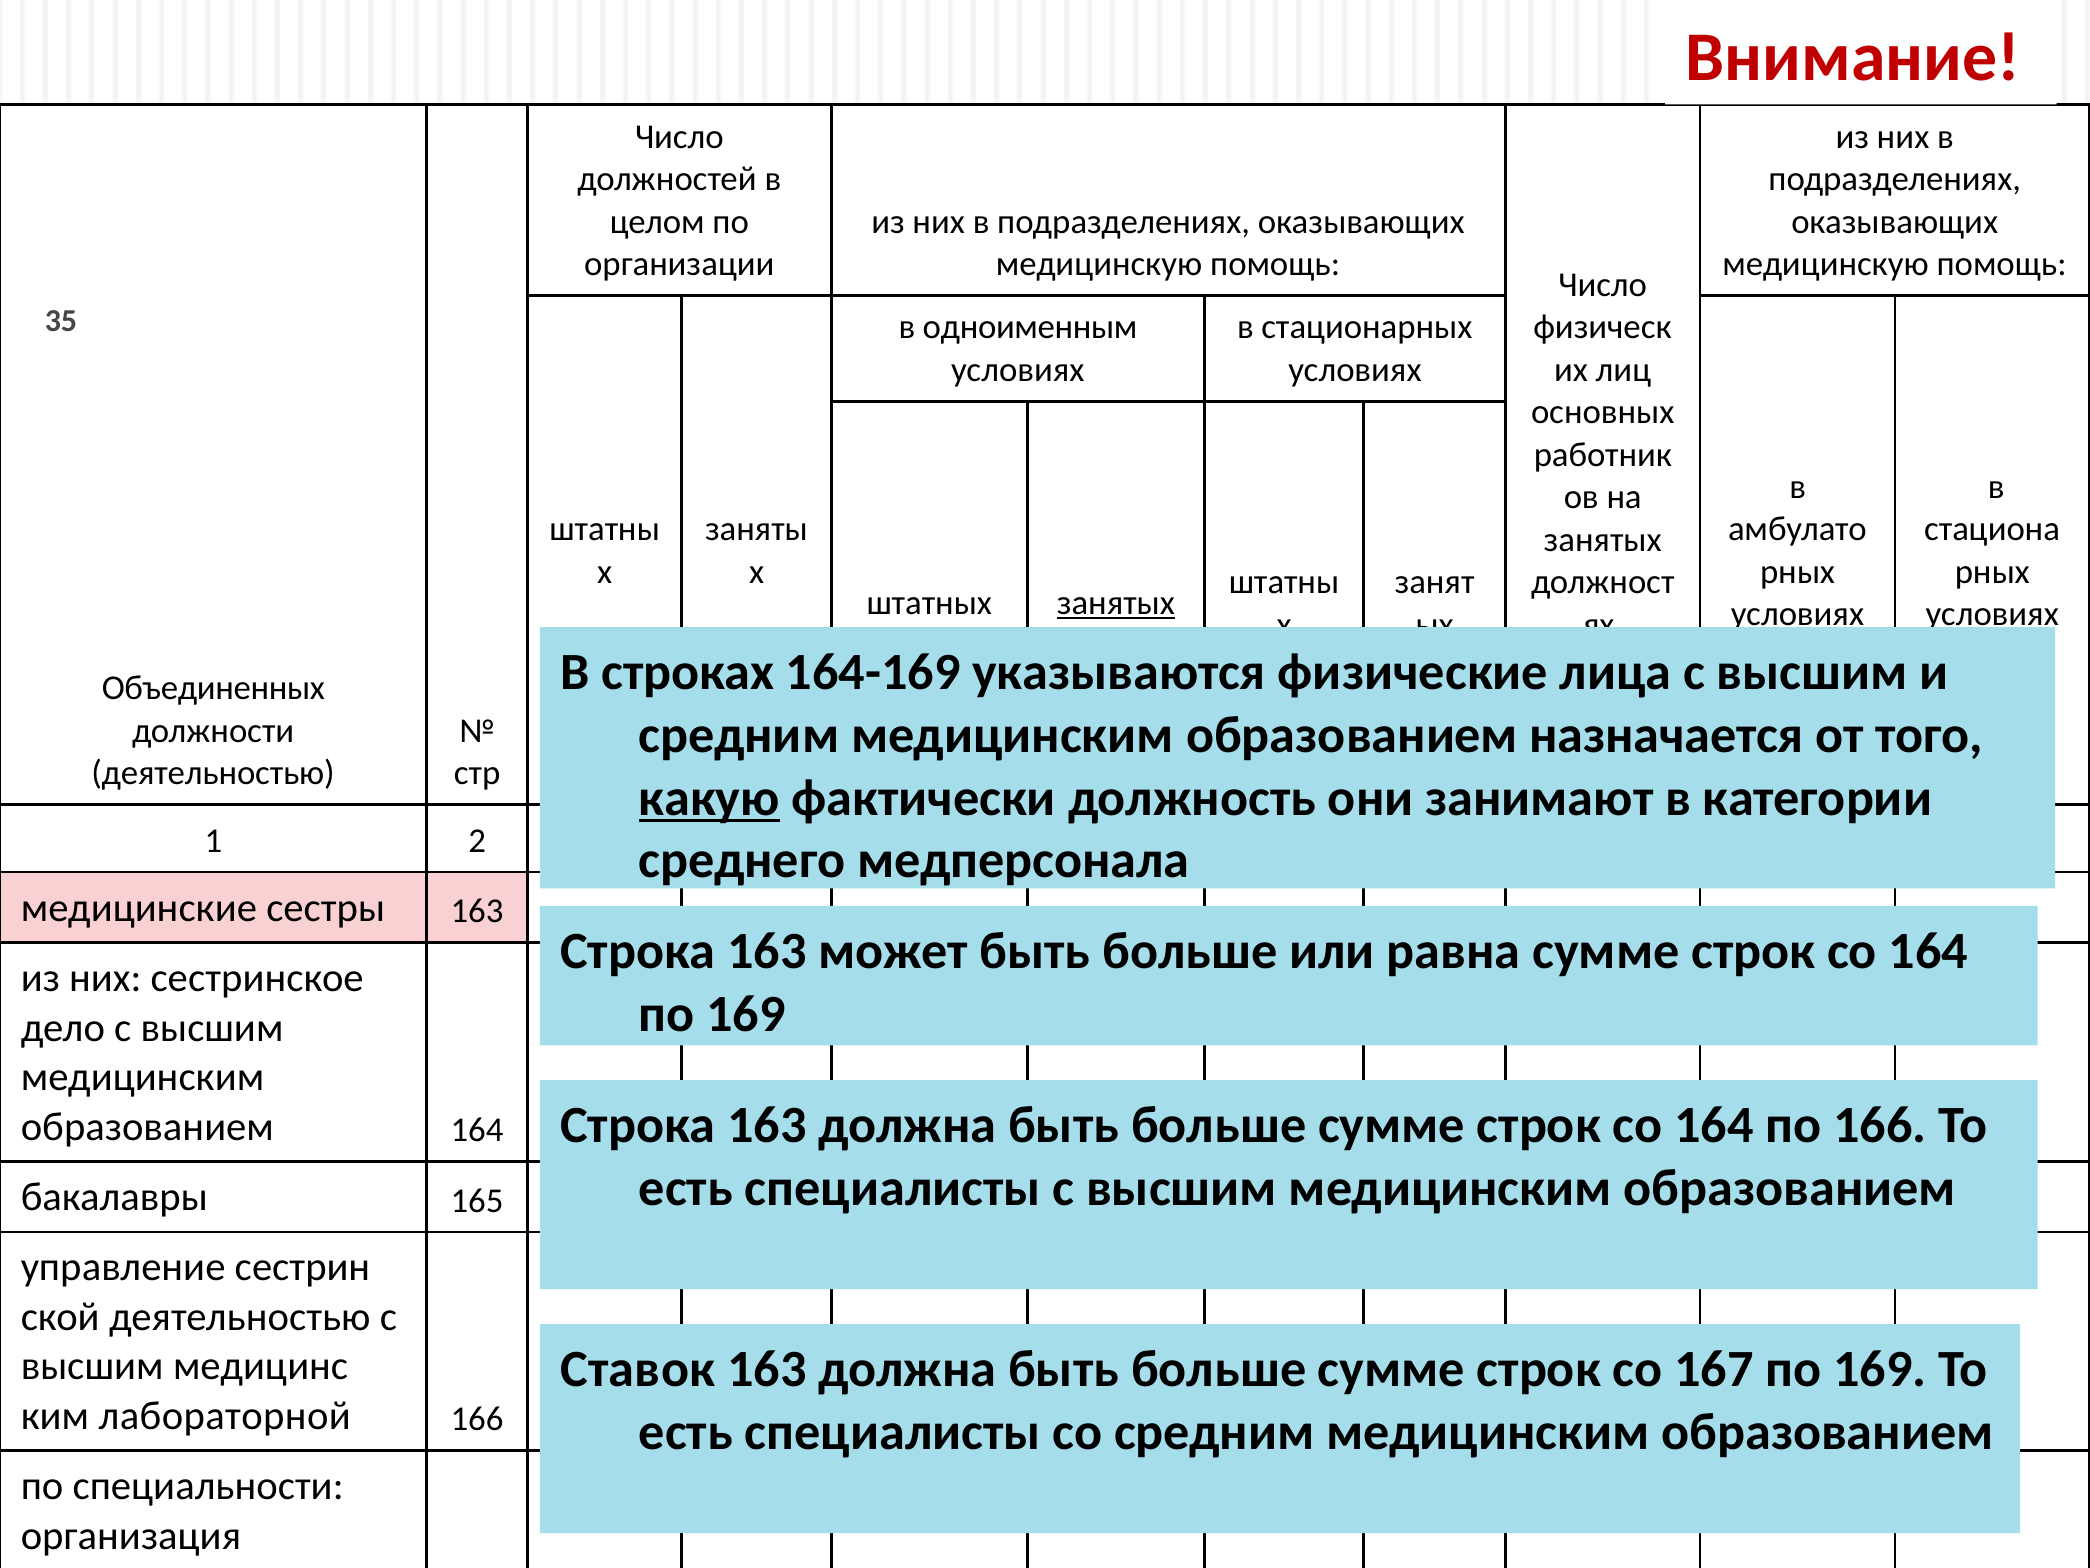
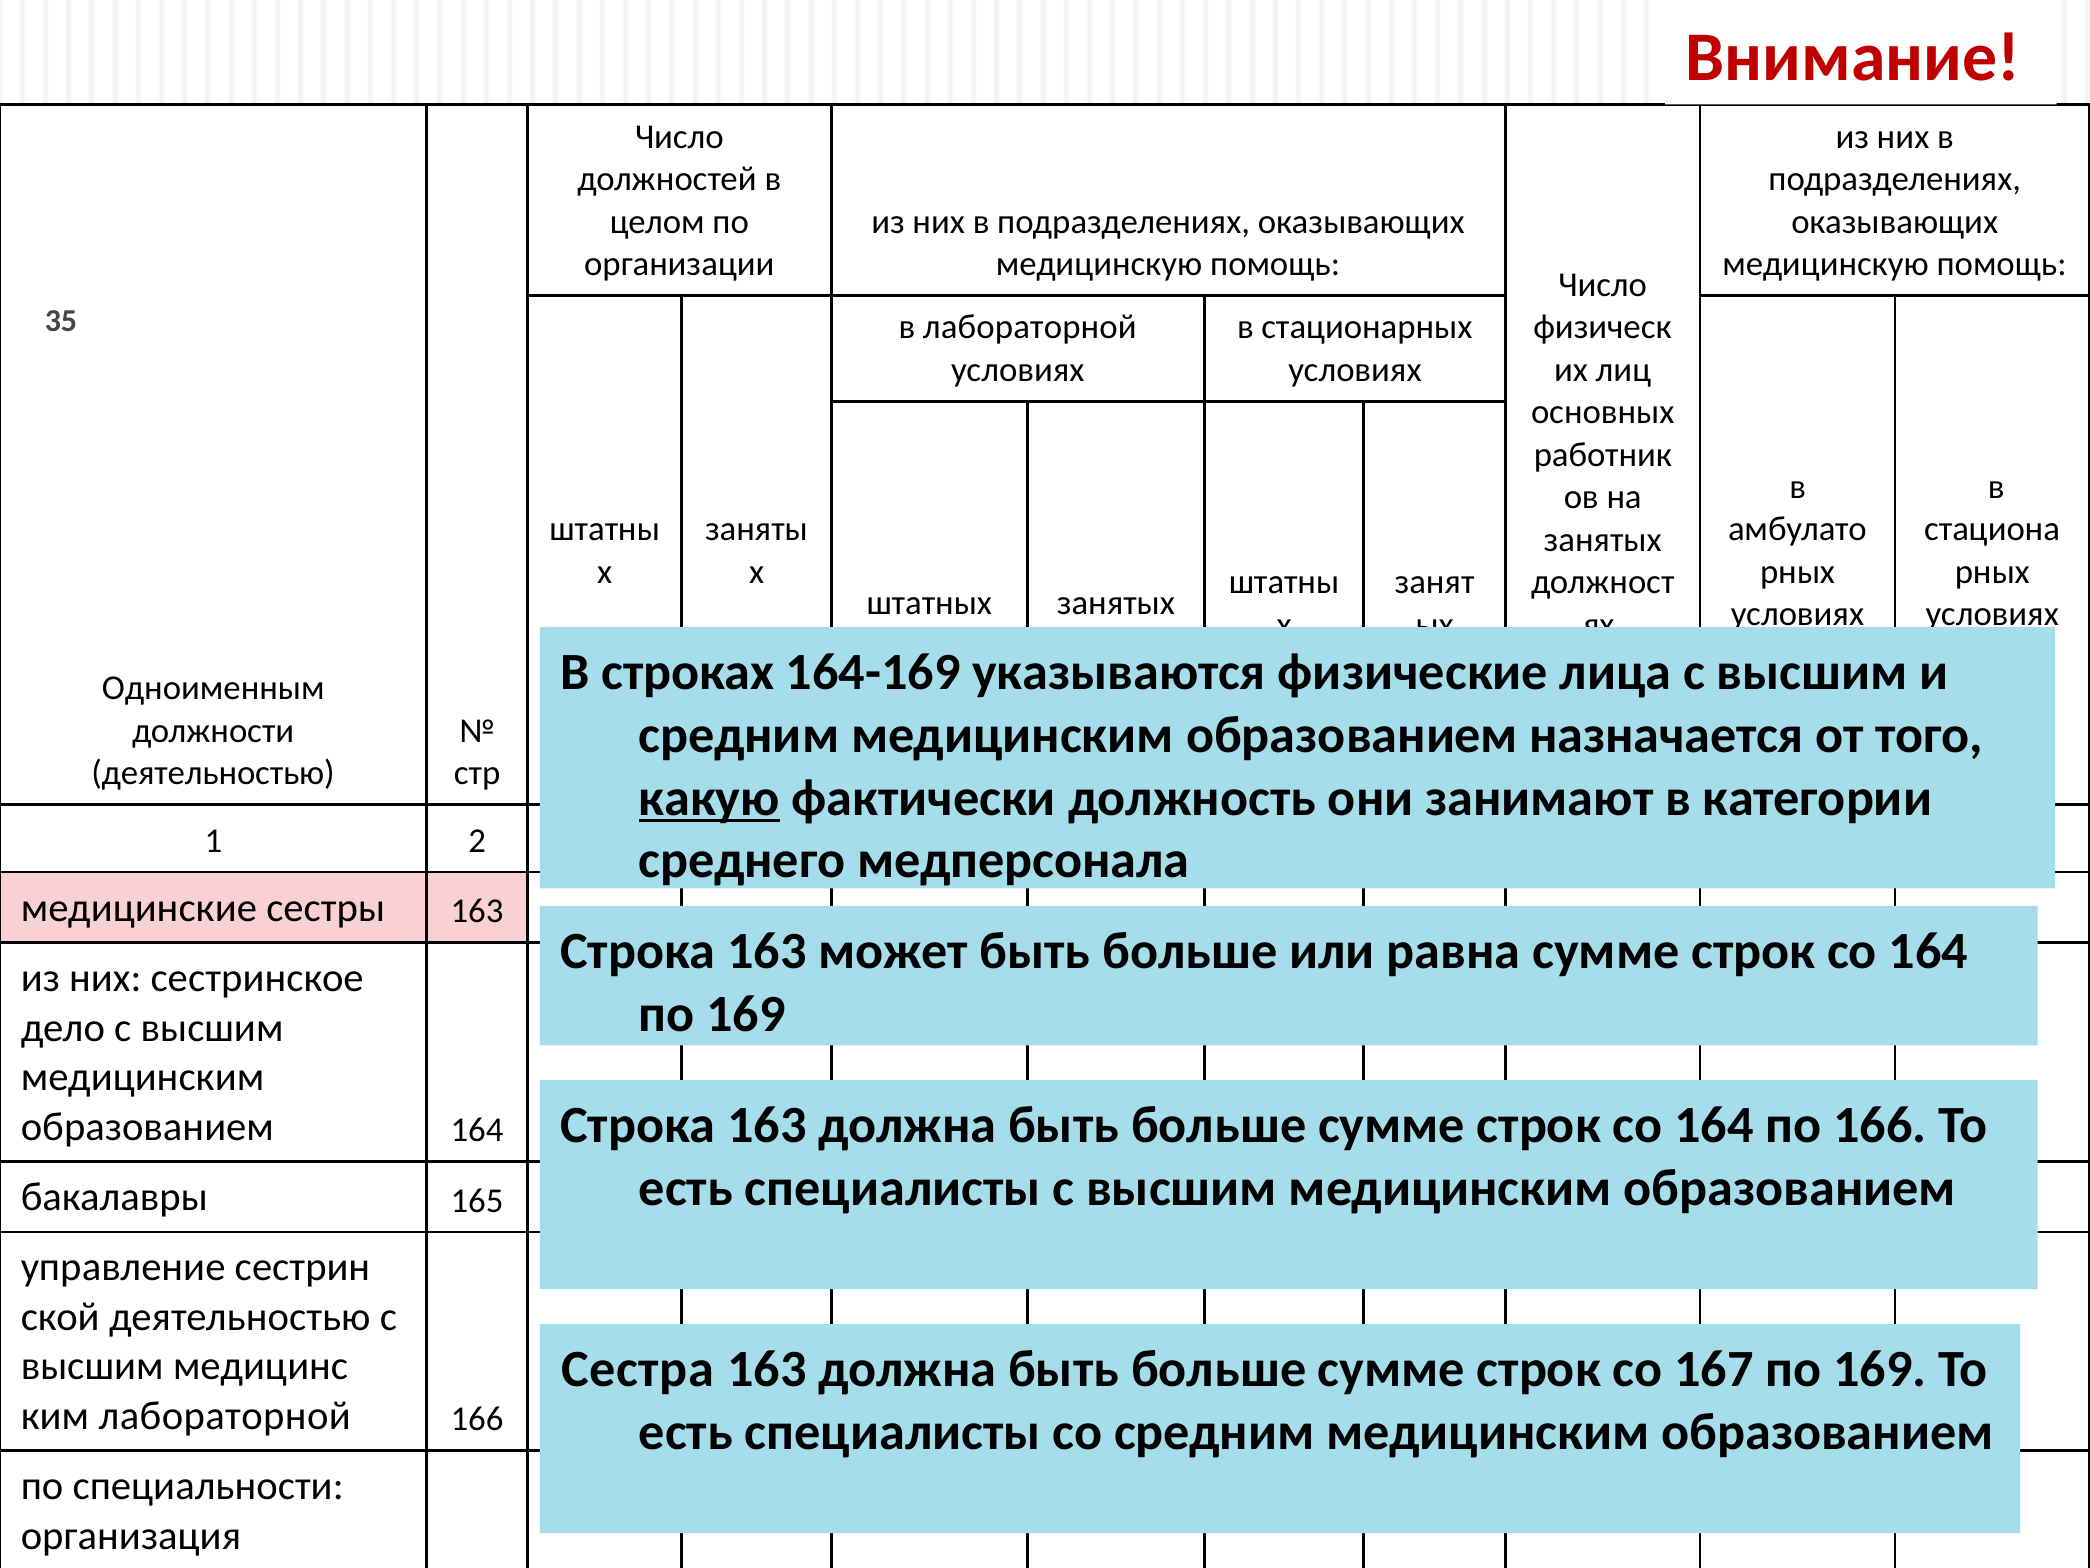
в одноименным: одноименным -> лабораторной
занятых at (1116, 603) underline: present -> none
Объединенных: Объединенных -> Одноименным
Ставок: Ставок -> Сестра
